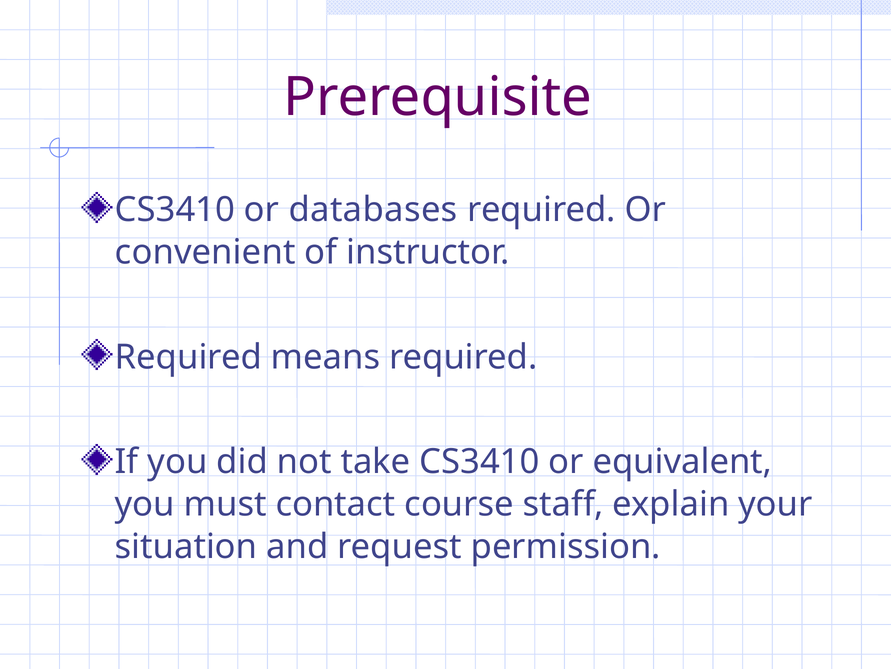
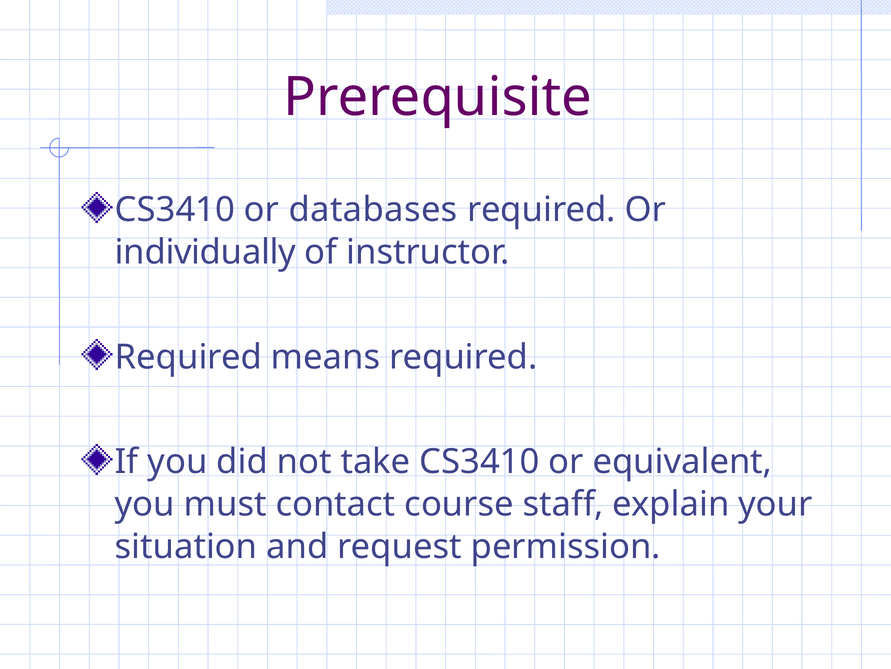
convenient: convenient -> individually
